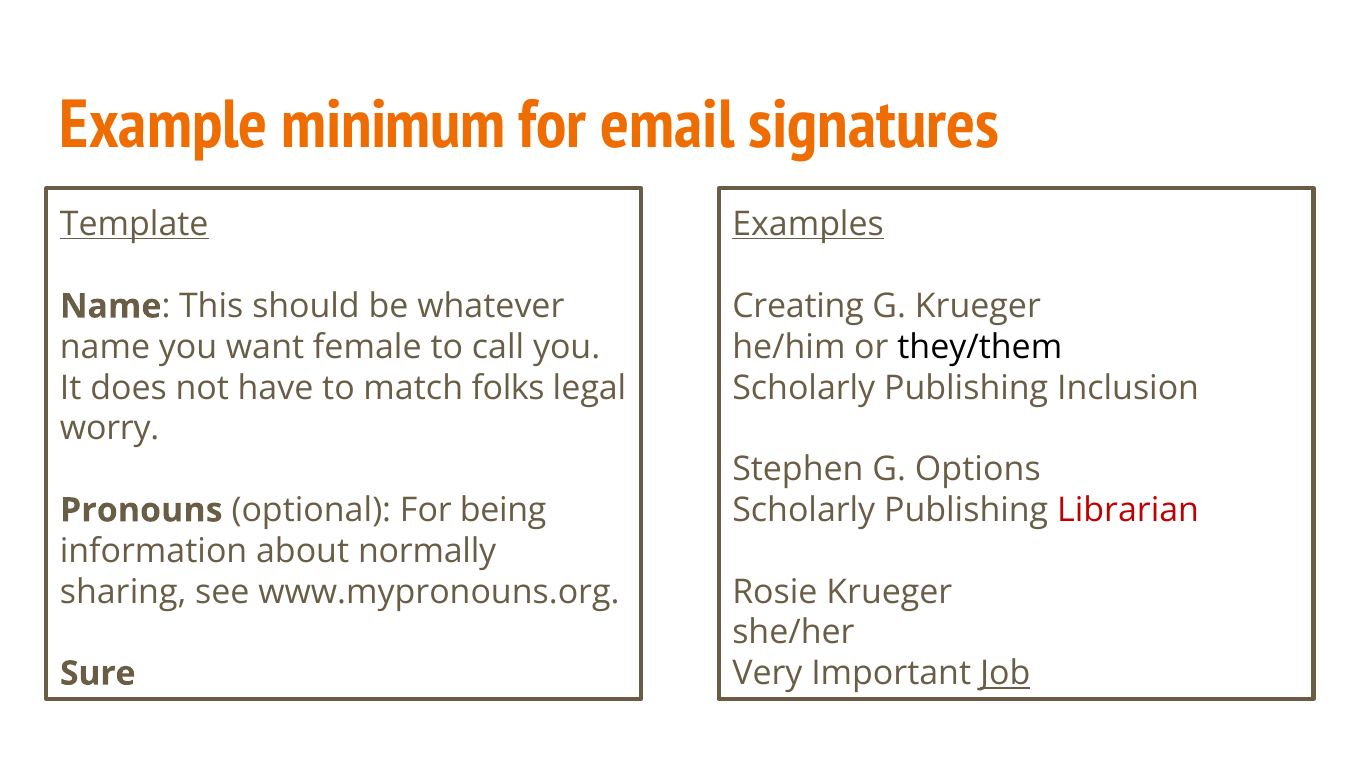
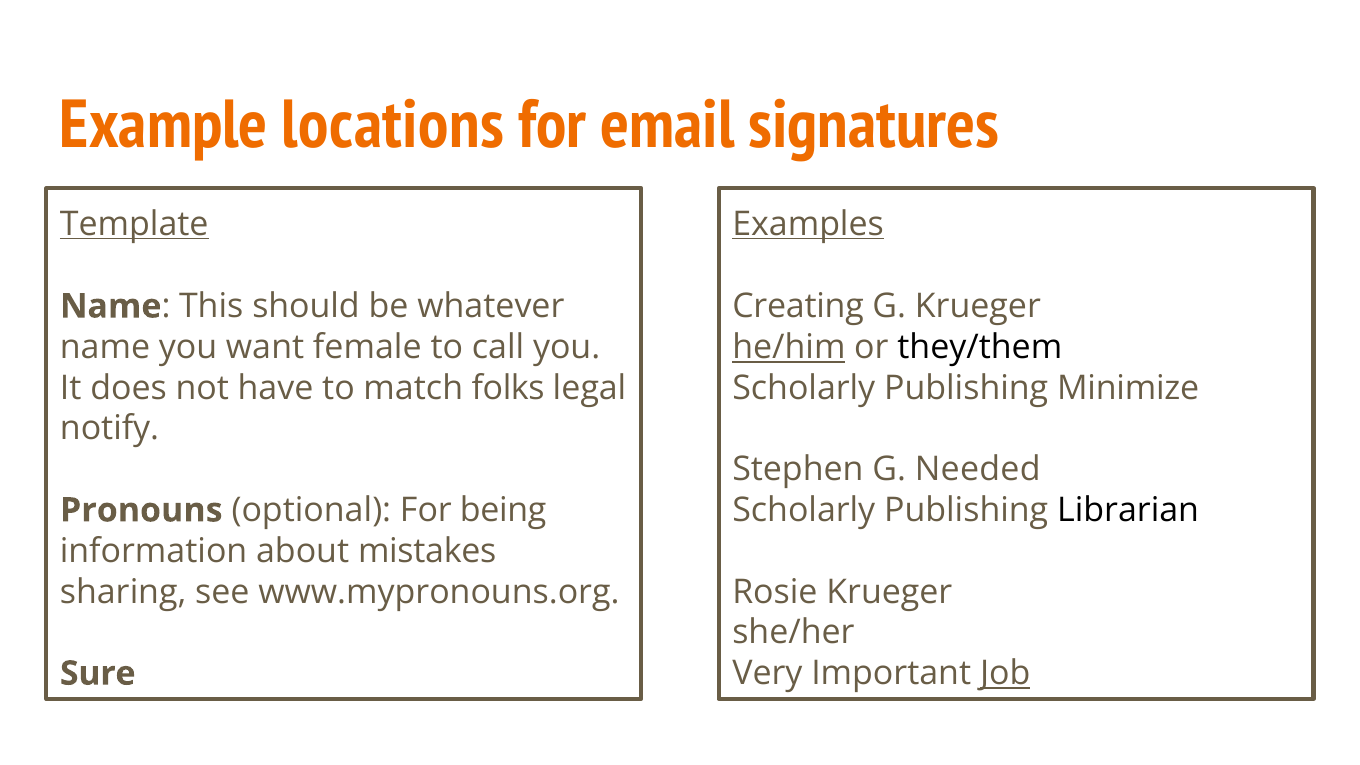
minimum: minimum -> locations
he/him underline: none -> present
Inclusion: Inclusion -> Minimize
worry: worry -> notify
Options: Options -> Needed
Librarian colour: red -> black
normally: normally -> mistakes
